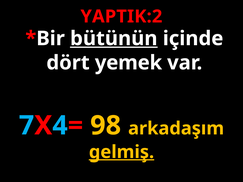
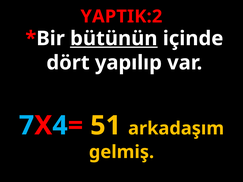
yemek: yemek -> yapılıp
98: 98 -> 51
gelmiş underline: present -> none
